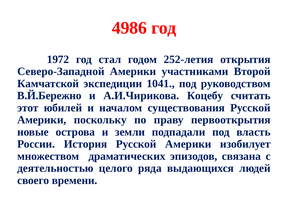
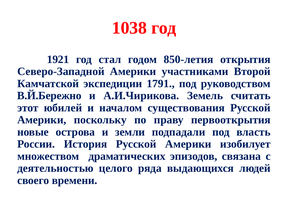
4986: 4986 -> 1038
1972: 1972 -> 1921
252-летия: 252-летия -> 850-летия
1041: 1041 -> 1791
Коцебу: Коцебу -> Земель
